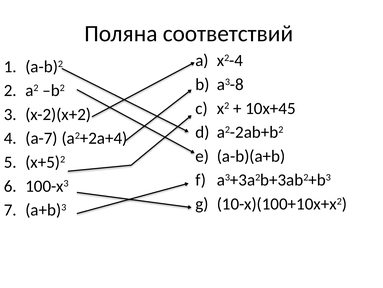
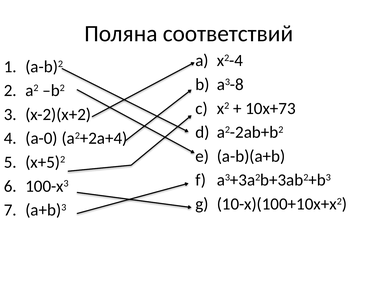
10x+45: 10x+45 -> 10x+73
a-7: a-7 -> a-0
